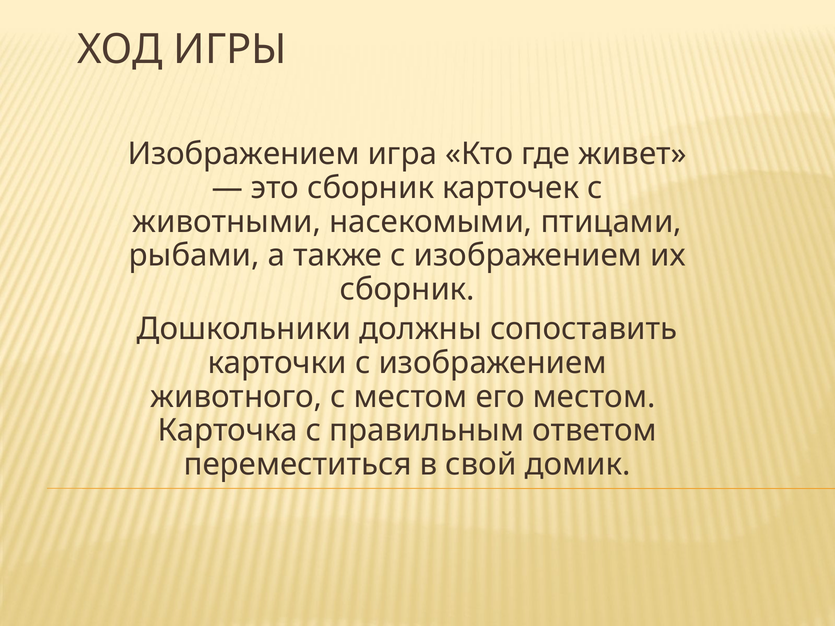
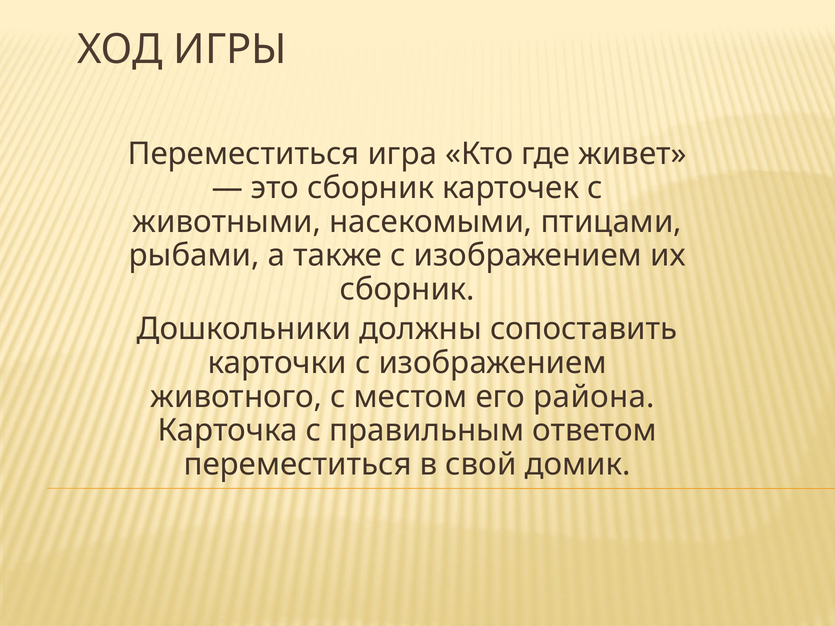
Изображением at (244, 154): Изображением -> Переместиться
его местом: местом -> района
